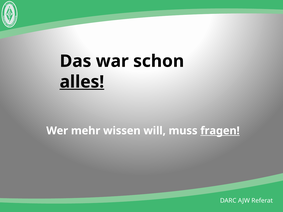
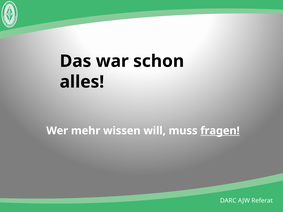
alles underline: present -> none
